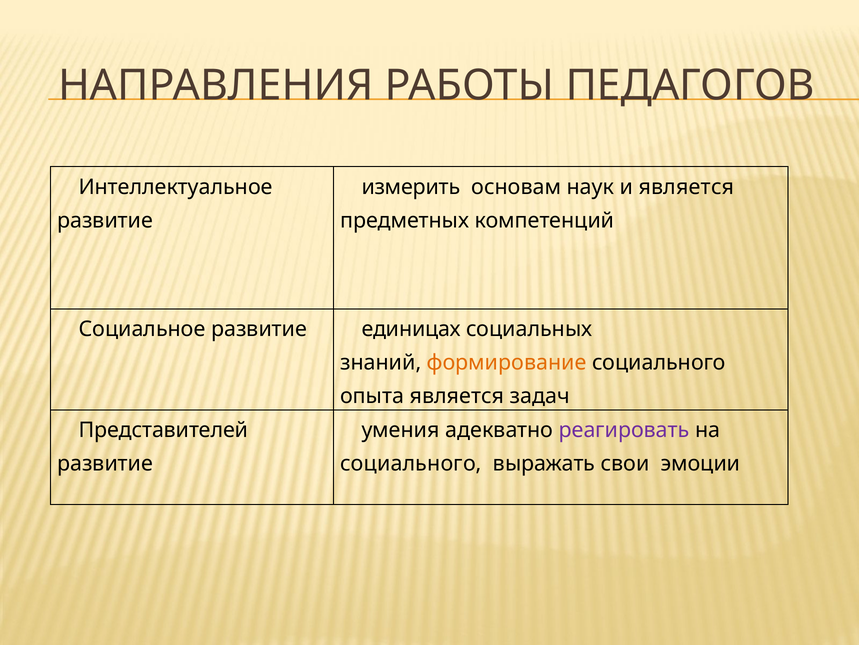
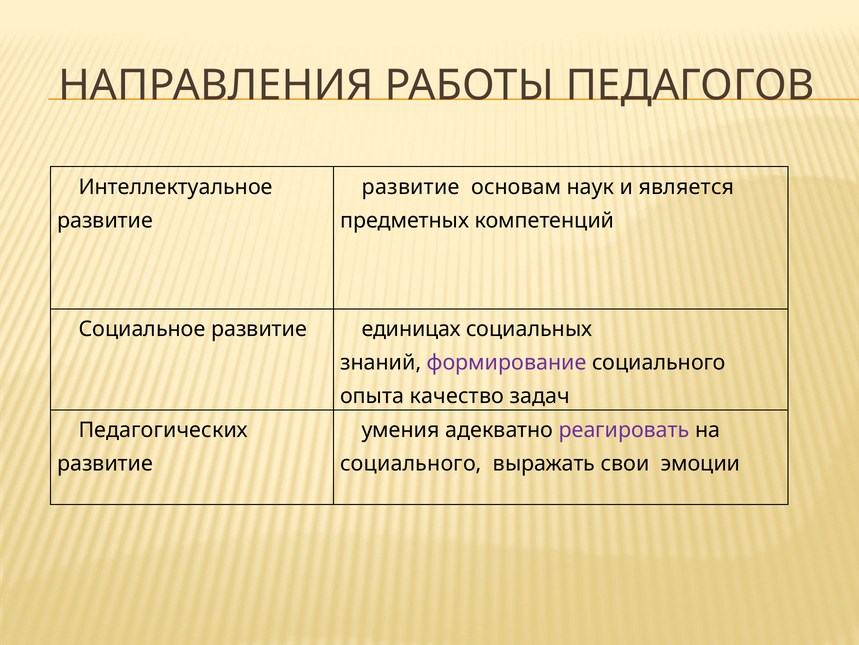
измерить at (411, 187): измерить -> развитие
формирование colour: orange -> purple
опыта является: является -> качество
Представителей: Представителей -> Педагогических
